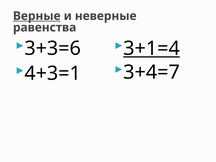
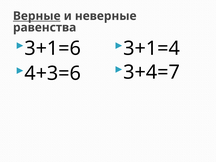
3+3=6: 3+3=6 -> 3+1=6
3+1=4 underline: present -> none
4+3=1: 4+3=1 -> 4+3=6
